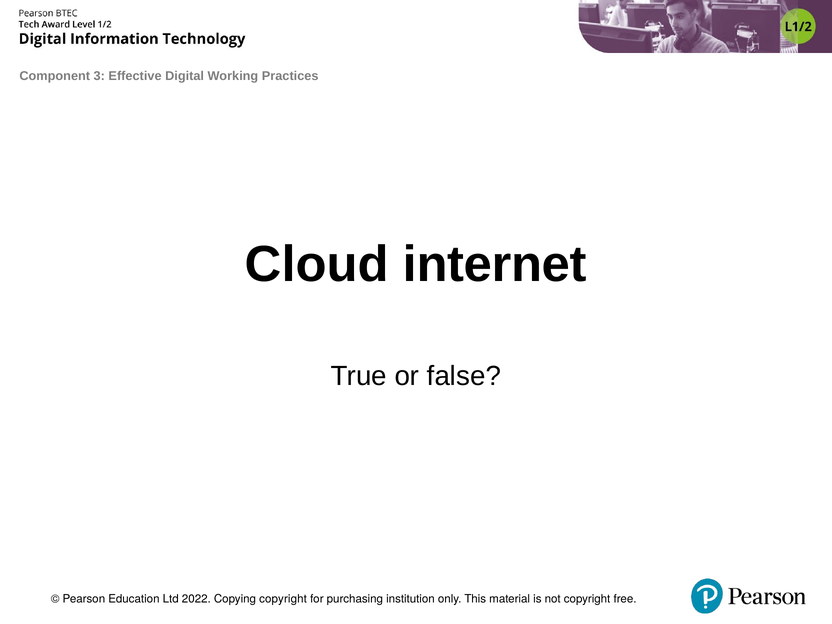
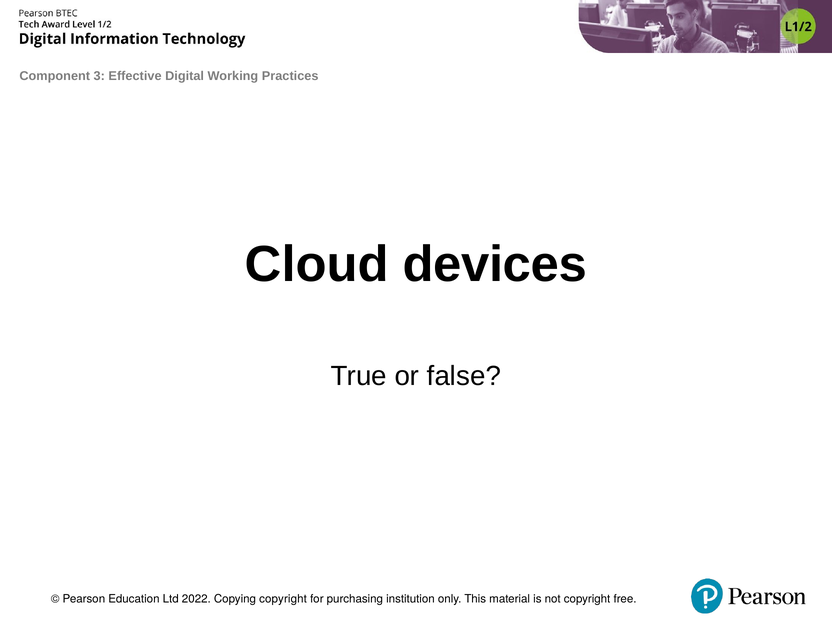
internet: internet -> devices
